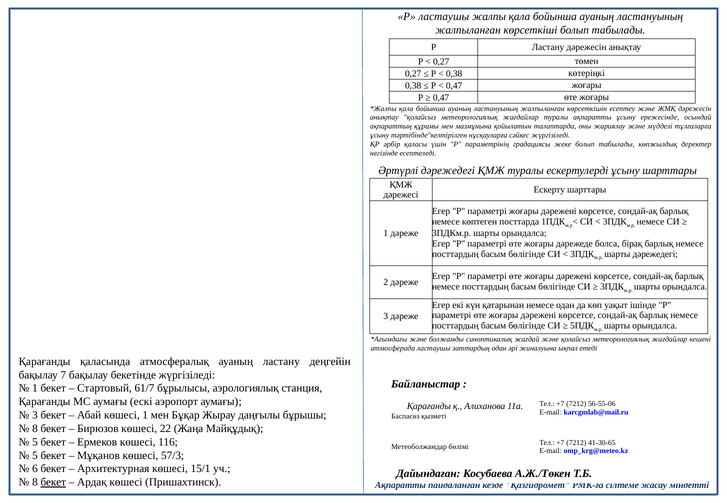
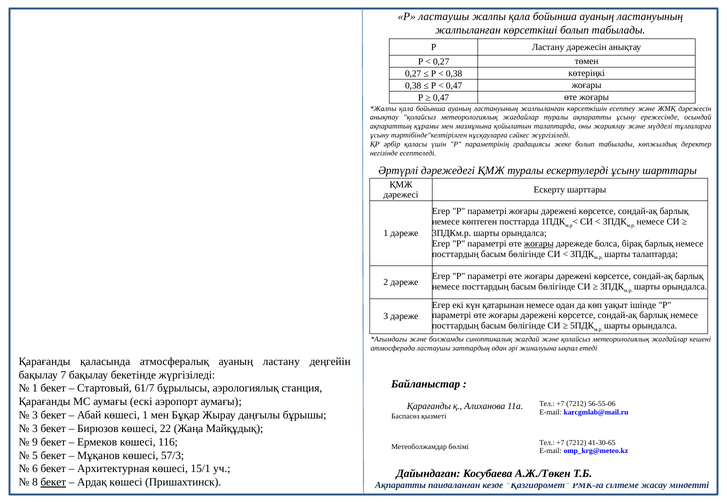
жоғары at (539, 244) underline: none -> present
шарты дәрежедегі: дәрежедегі -> талаптарда
8 at (35, 429): 8 -> 3
5 at (35, 442): 5 -> 9
